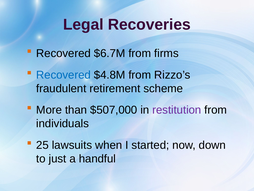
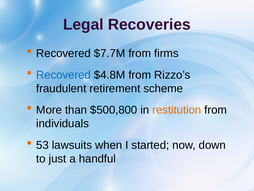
$6.7M: $6.7M -> $7.7M
$507,000: $507,000 -> $500,800
restitution colour: purple -> orange
25: 25 -> 53
